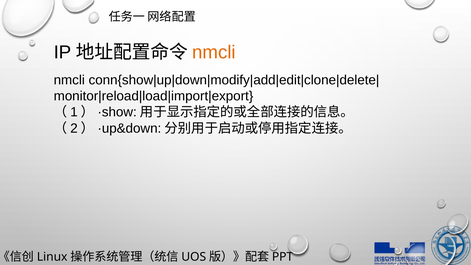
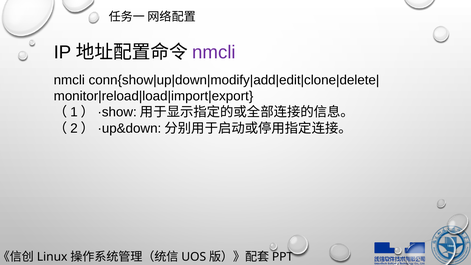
nmcli at (214, 52) colour: orange -> purple
